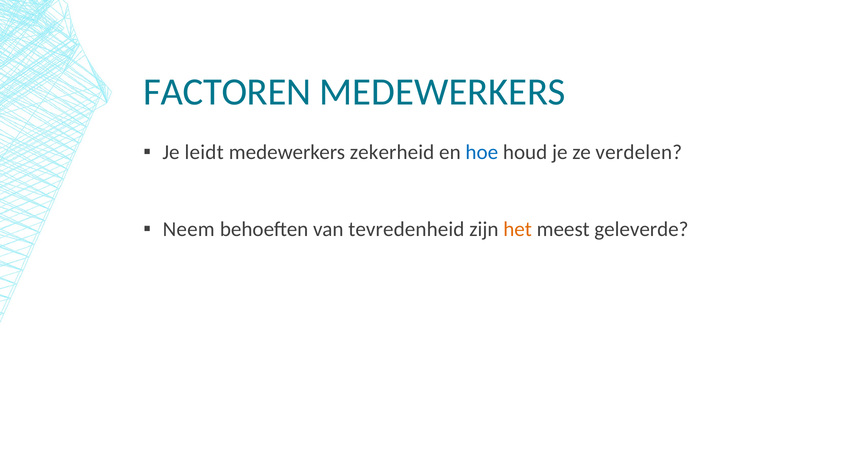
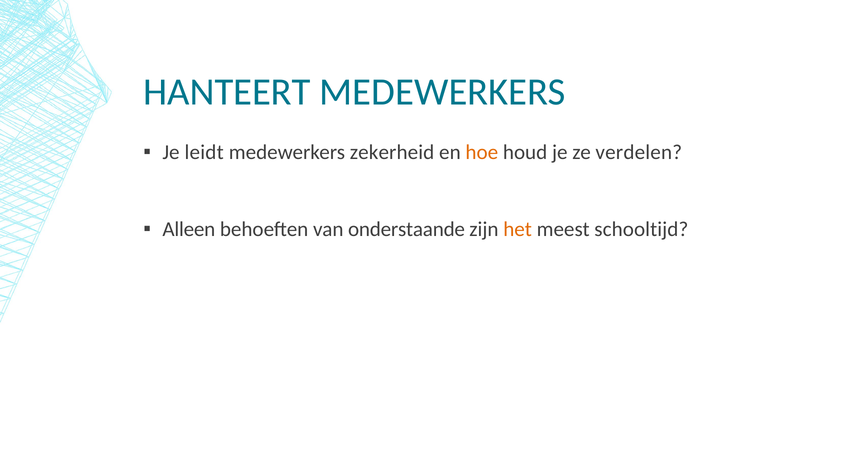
FACTOREN: FACTOREN -> HANTEERT
hoe colour: blue -> orange
Neem: Neem -> Alleen
tevredenheid: tevredenheid -> onderstaande
geleverde: geleverde -> schooltijd
